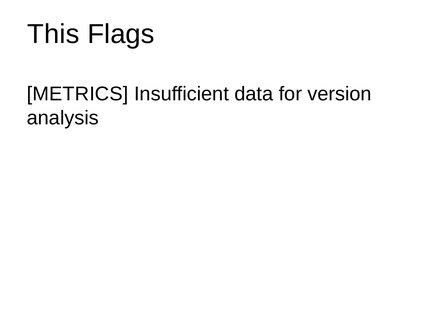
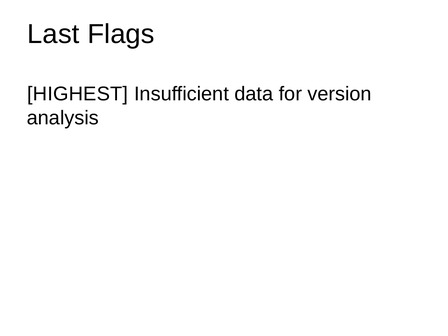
This: This -> Last
METRICS: METRICS -> HIGHEST
